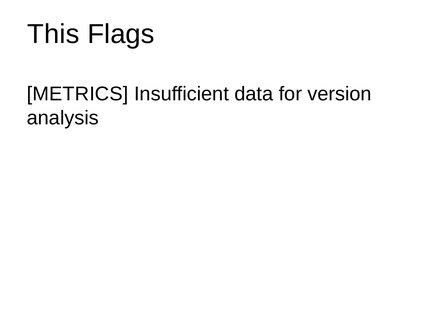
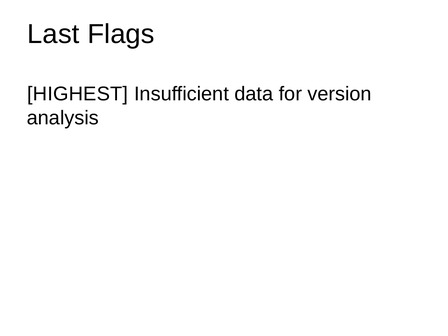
This: This -> Last
METRICS: METRICS -> HIGHEST
